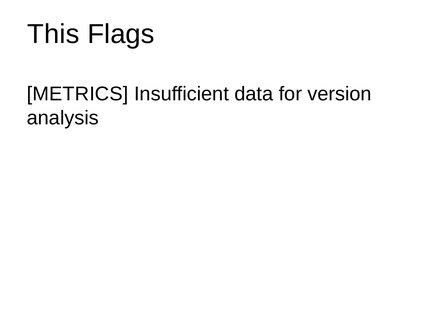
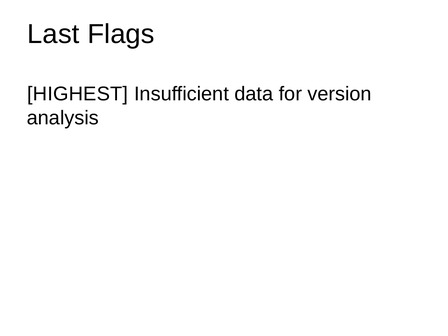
This: This -> Last
METRICS: METRICS -> HIGHEST
